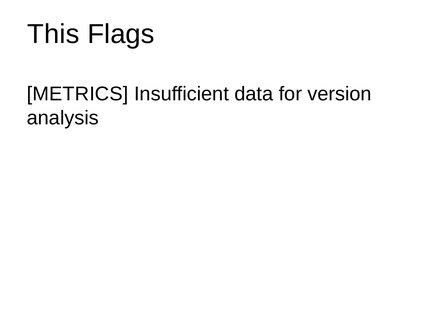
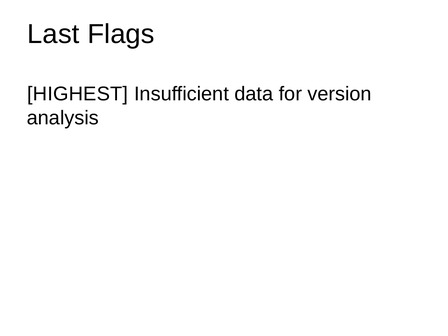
This: This -> Last
METRICS: METRICS -> HIGHEST
